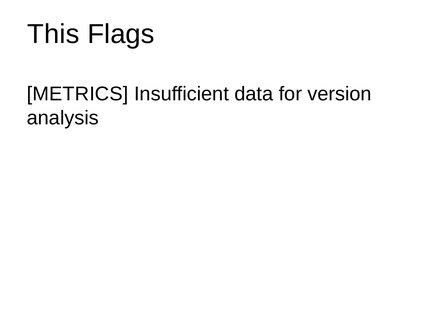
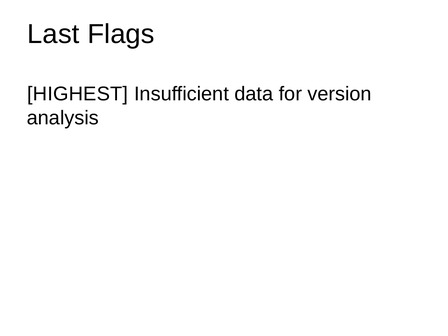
This: This -> Last
METRICS: METRICS -> HIGHEST
